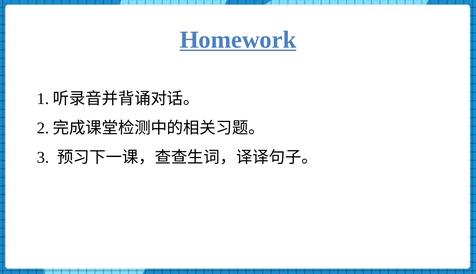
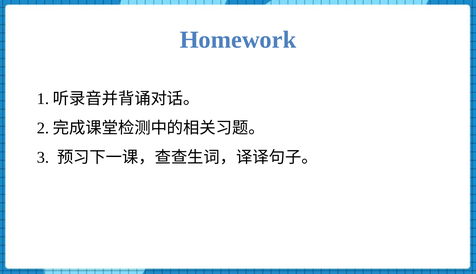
Homework underline: present -> none
